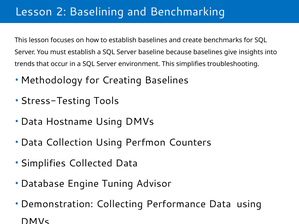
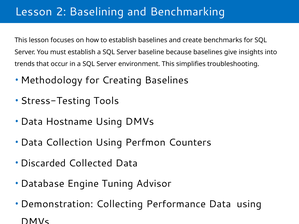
Simplifies at (43, 163): Simplifies -> Discarded
